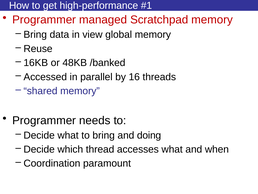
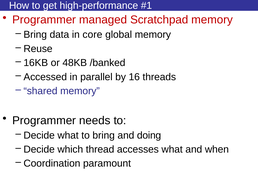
view: view -> core
